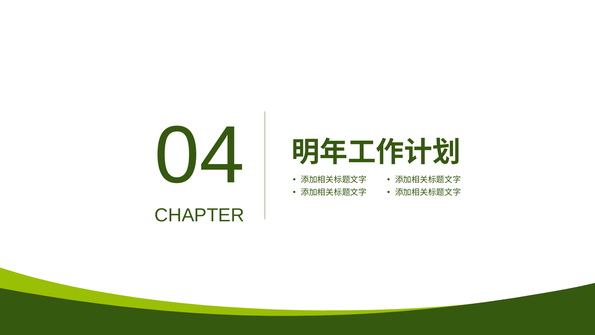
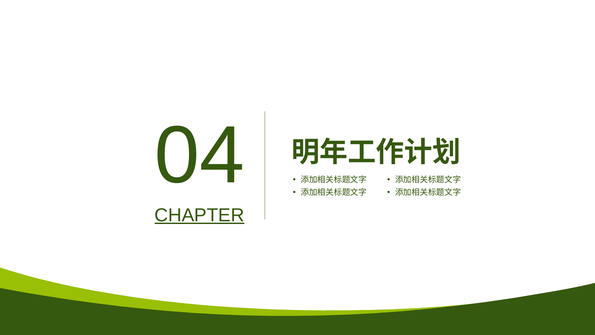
CHAPTER underline: none -> present
